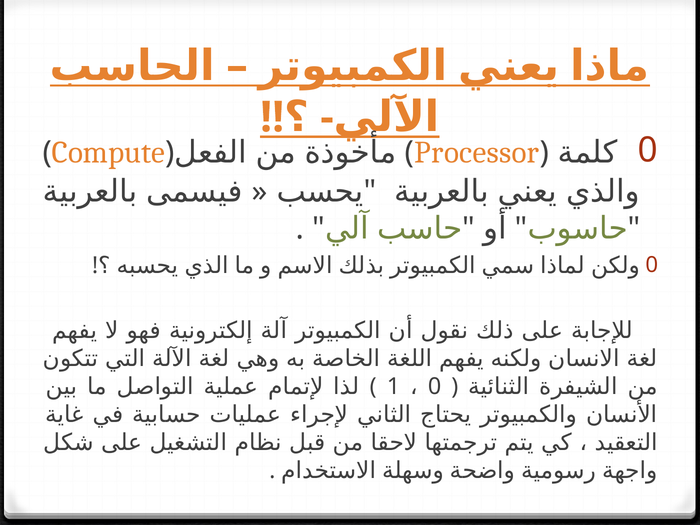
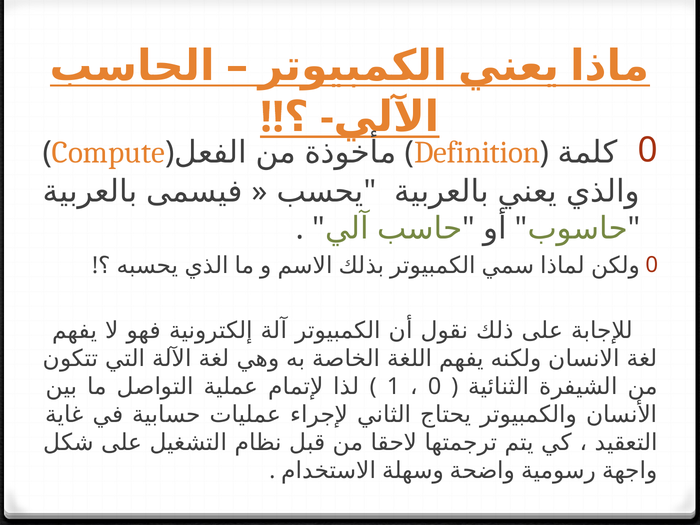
Processor: Processor -> Definition
